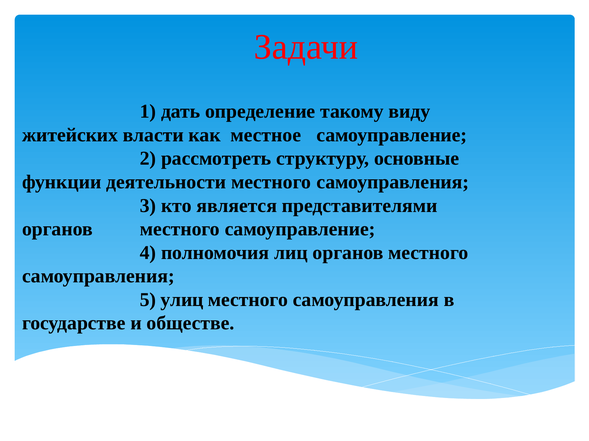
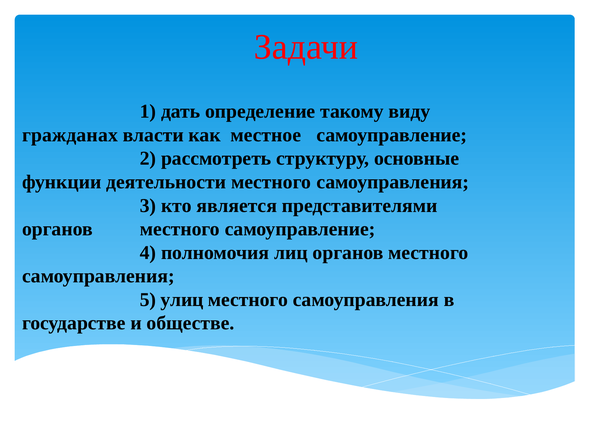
житейских: житейских -> гражданах
